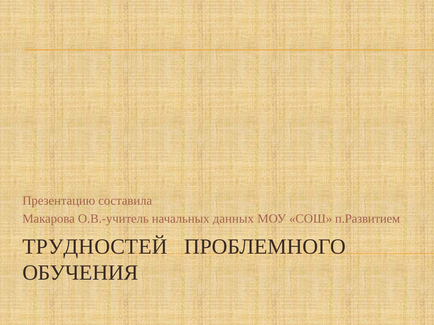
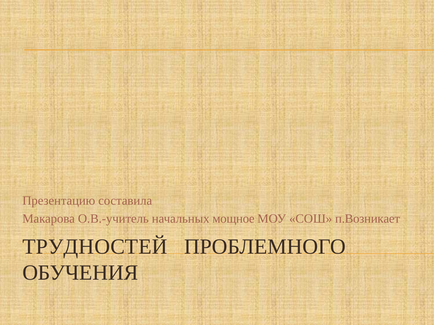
данных: данных -> мощное
п.Развитием: п.Развитием -> п.Возникает
